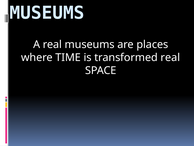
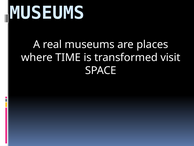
transformed real: real -> visit
